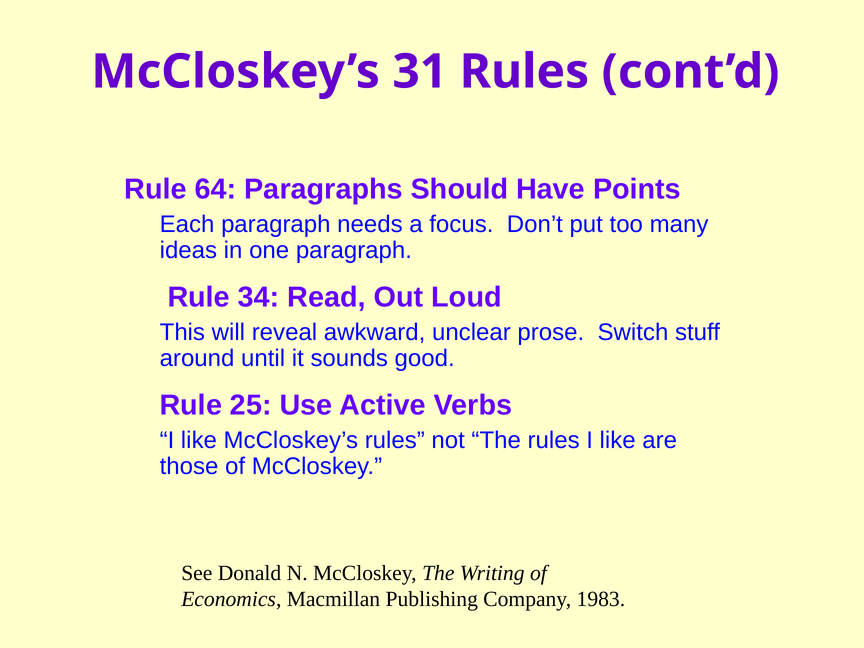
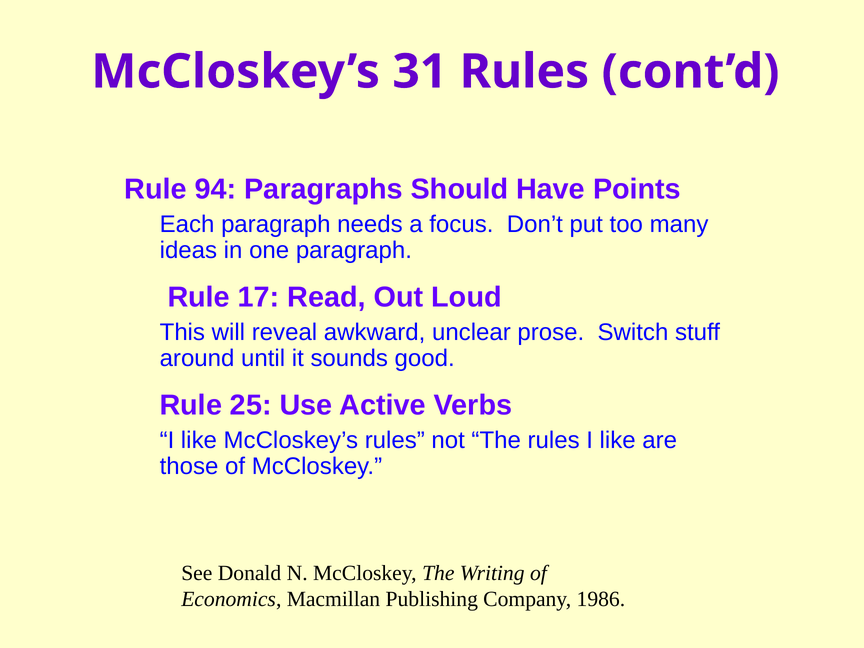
64: 64 -> 94
34: 34 -> 17
1983: 1983 -> 1986
